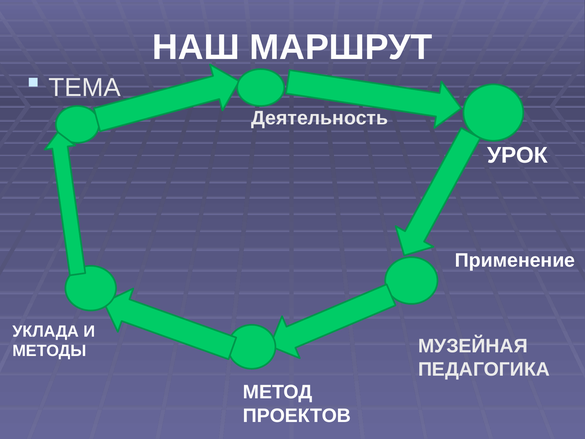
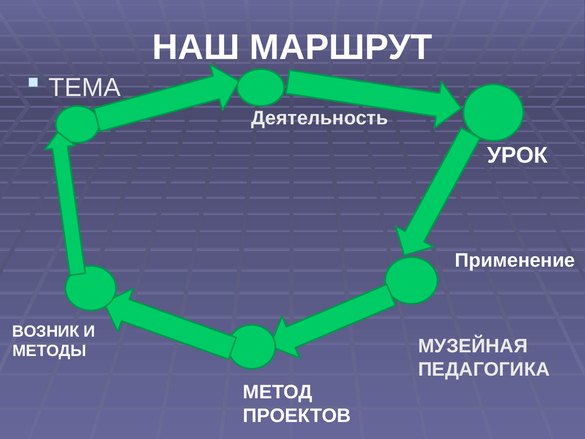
УКЛАДА: УКЛАДА -> ВОЗНИК
